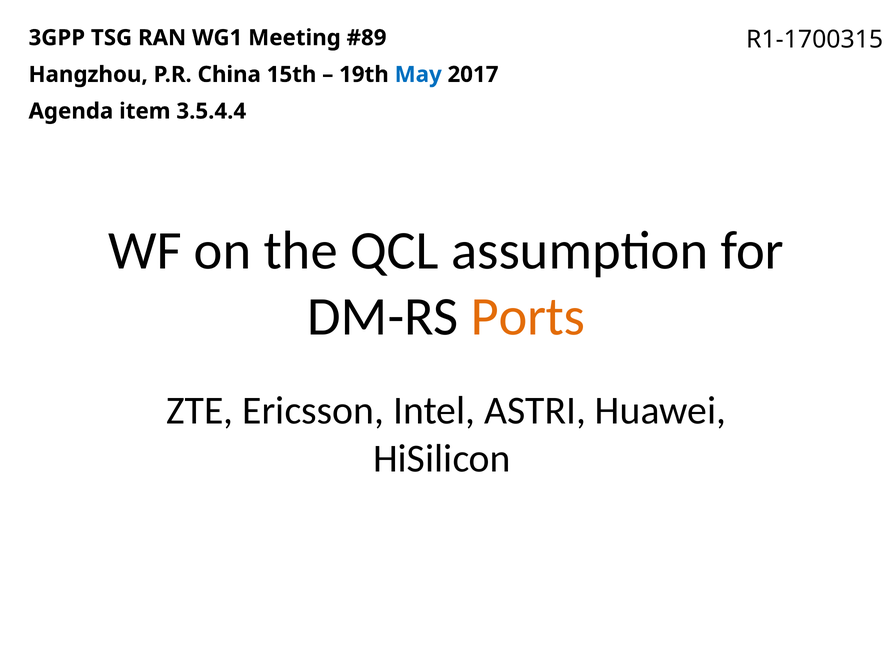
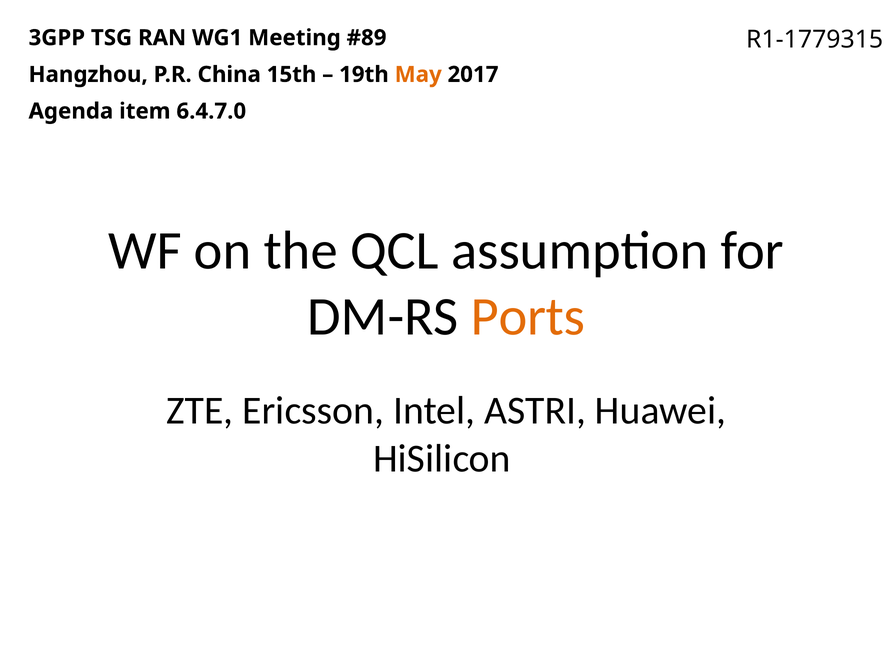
R1-1700315: R1-1700315 -> R1-1779315
May colour: blue -> orange
3.5.4.4: 3.5.4.4 -> 6.4.7.0
